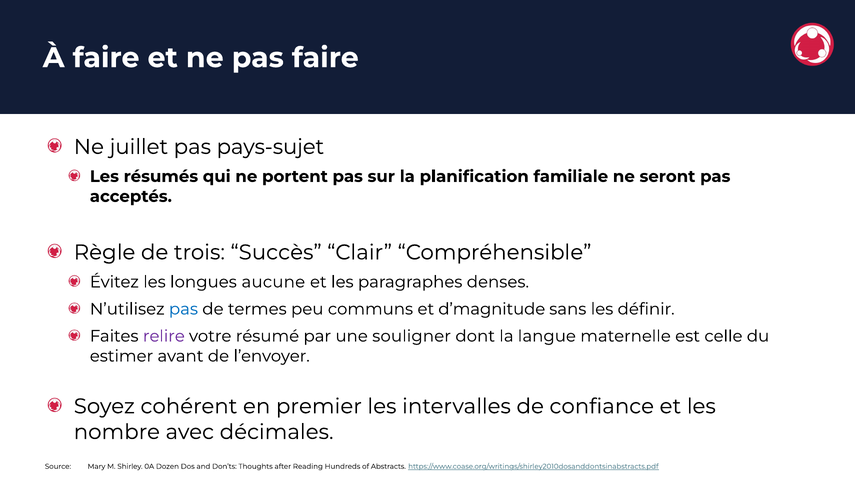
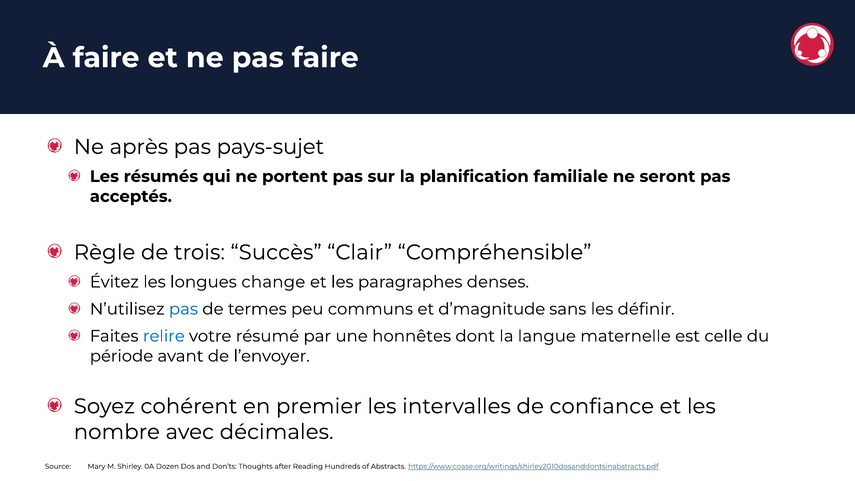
juillet: juillet -> après
aucune: aucune -> change
relire colour: purple -> blue
souligner: souligner -> honnêtes
estimer: estimer -> période
